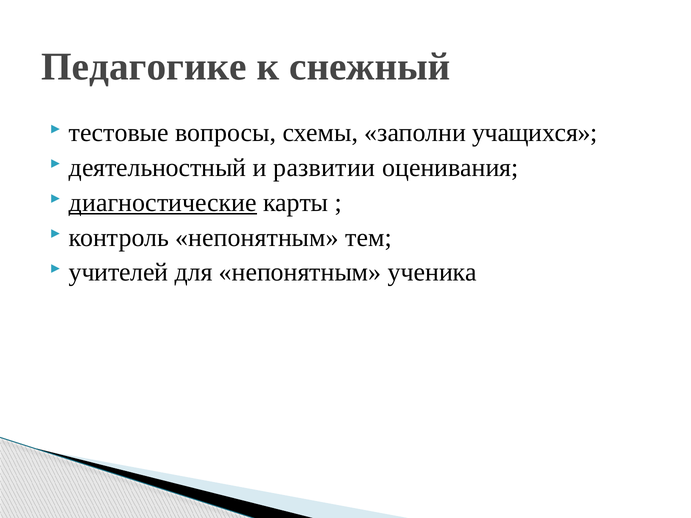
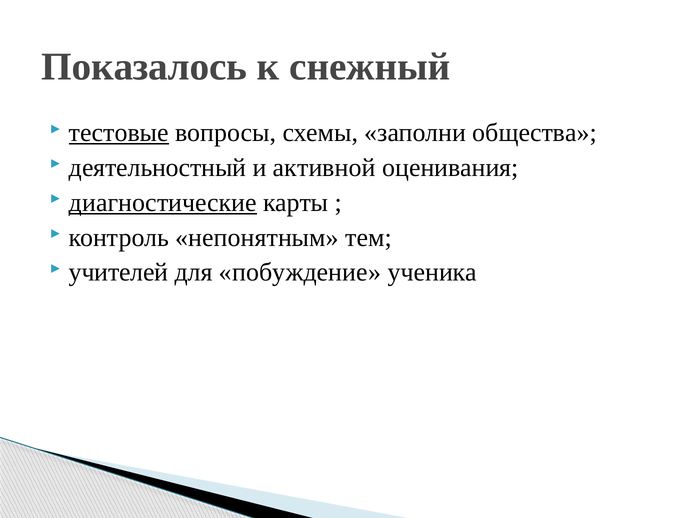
Педагогике: Педагогике -> Показалось
тестовые underline: none -> present
учащихся: учащихся -> общества
развитии: развитии -> активной
для непонятным: непонятным -> побуждение
